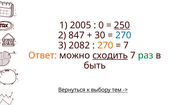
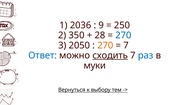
2005: 2005 -> 2036
0: 0 -> 9
250 underline: present -> none
847: 847 -> 350
30: 30 -> 28
2082: 2082 -> 2050
Ответ colour: orange -> blue
раз colour: green -> blue
быть: быть -> муки
